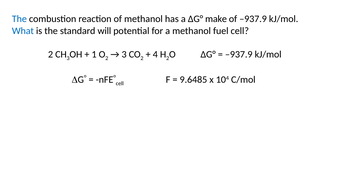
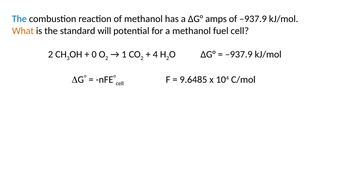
make: make -> amps
What colour: blue -> orange
1: 1 -> 0
3 at (124, 55): 3 -> 1
